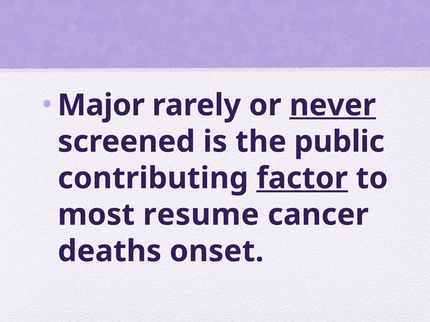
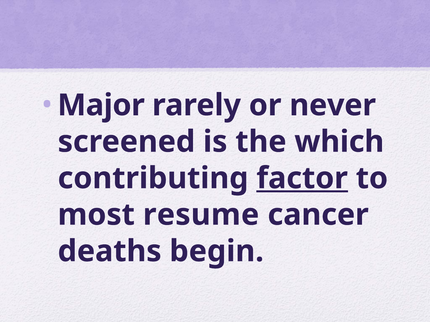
never underline: present -> none
public: public -> which
onset: onset -> begin
